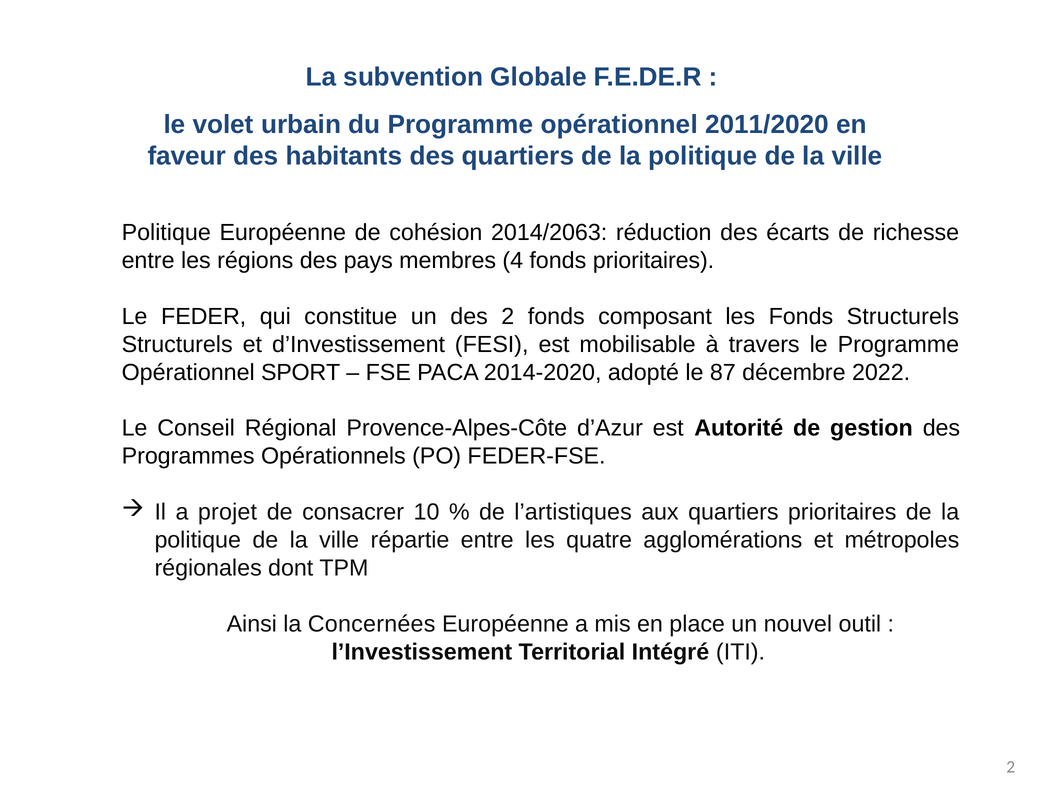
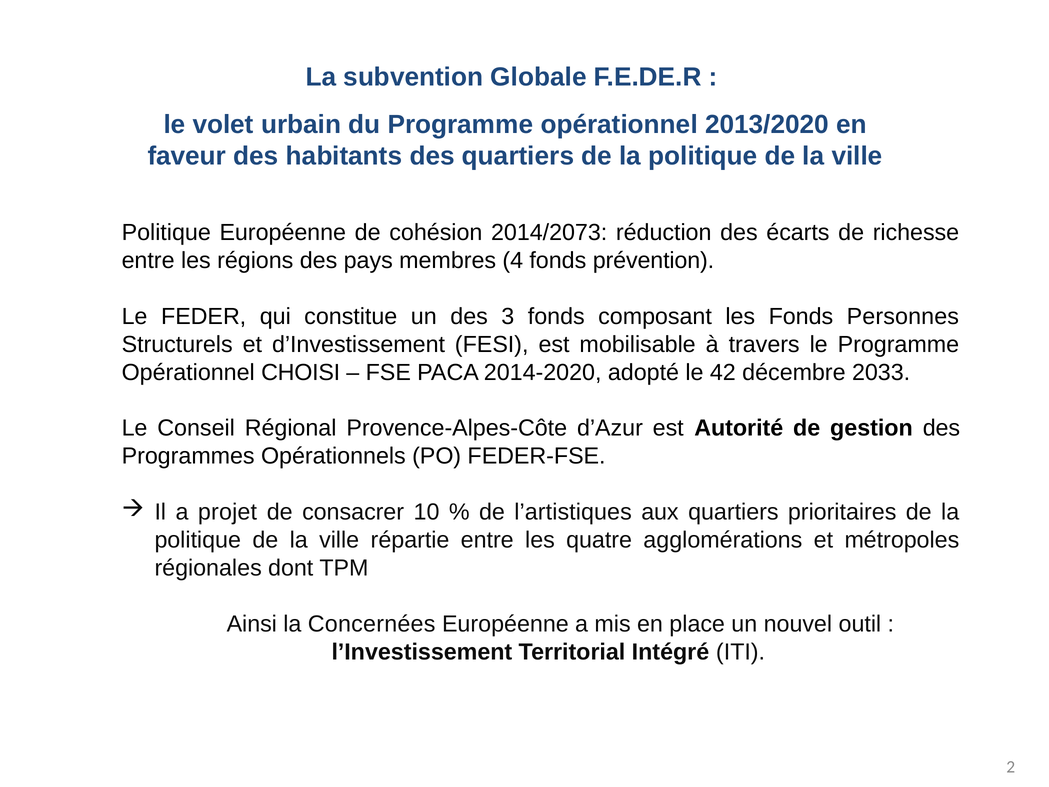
2011/2020: 2011/2020 -> 2013/2020
2014/2063: 2014/2063 -> 2014/2073
fonds prioritaires: prioritaires -> prévention
des 2: 2 -> 3
Fonds Structurels: Structurels -> Personnes
SPORT: SPORT -> CHOISI
87: 87 -> 42
2022: 2022 -> 2033
